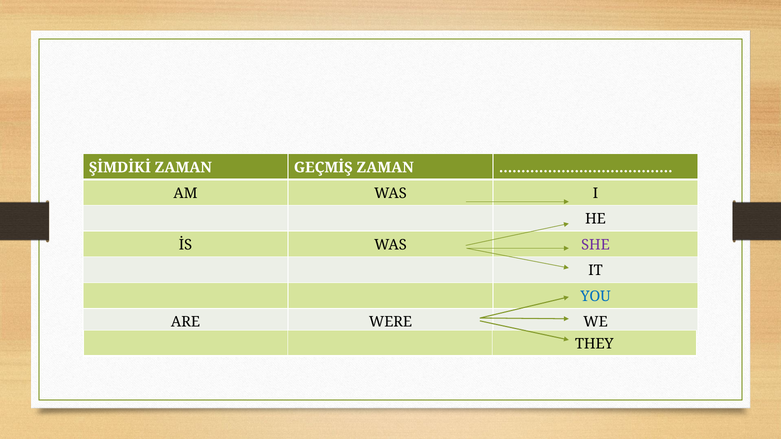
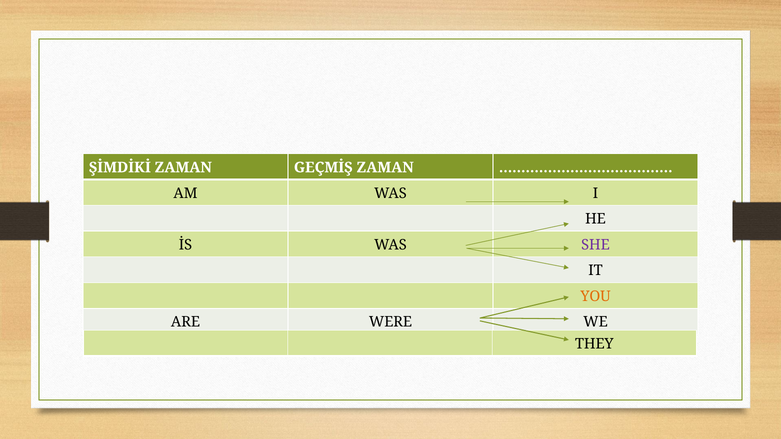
YOU colour: blue -> orange
